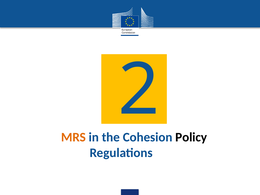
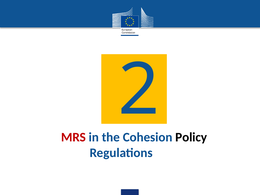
MRS colour: orange -> red
